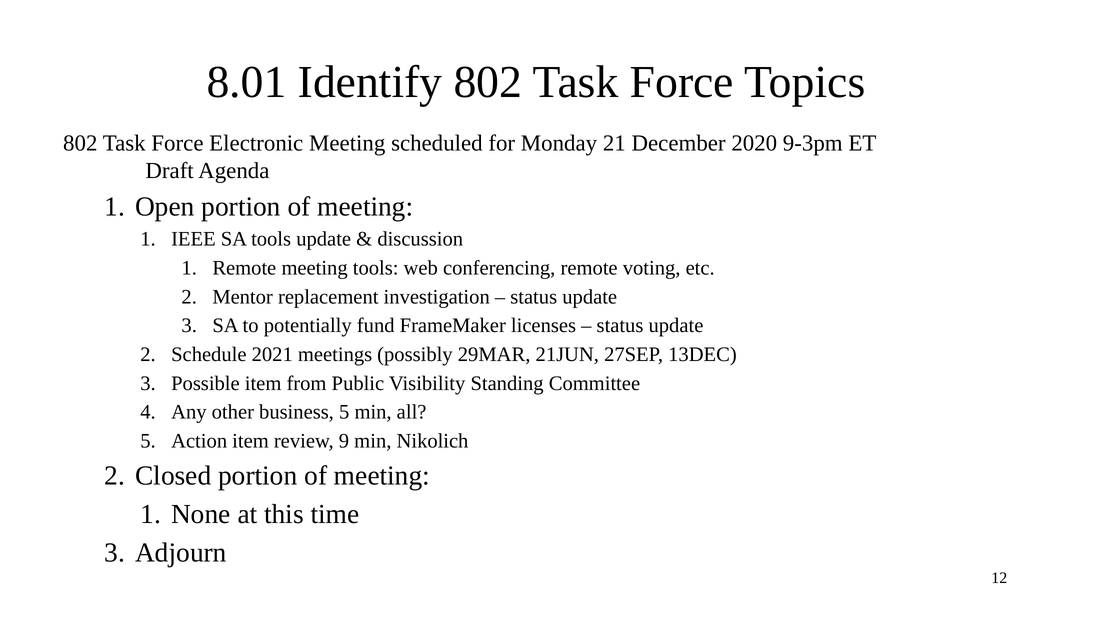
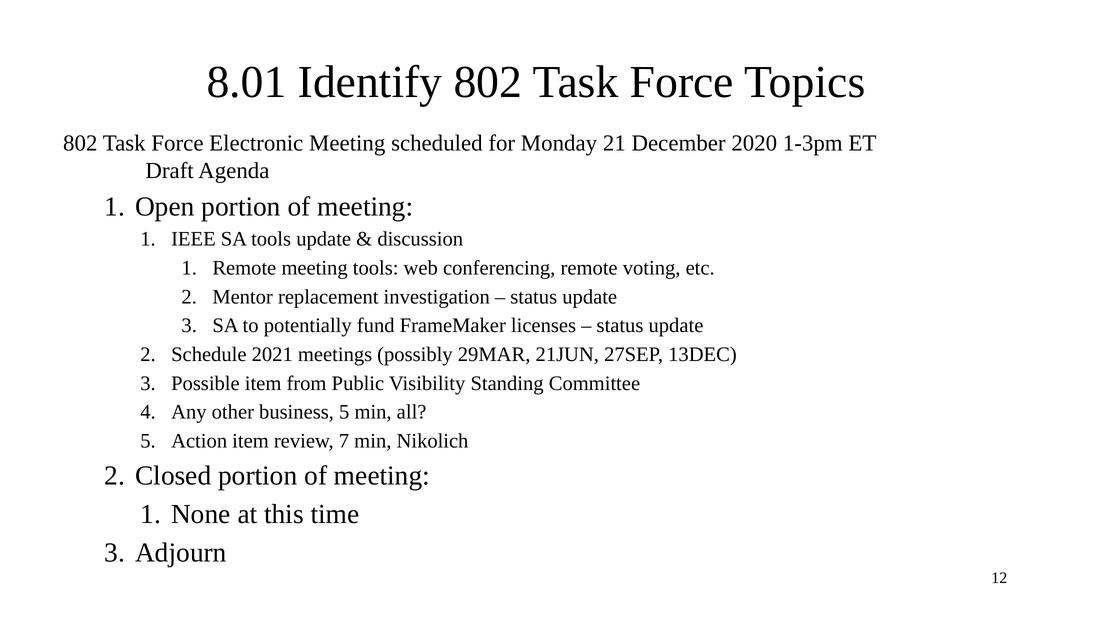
9-3pm: 9-3pm -> 1-3pm
9: 9 -> 7
